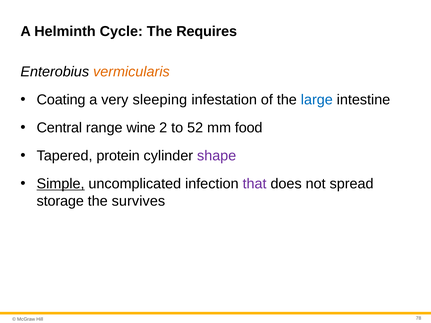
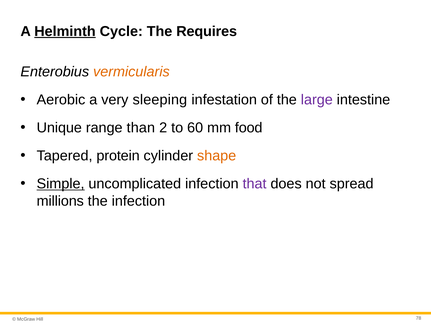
Helminth underline: none -> present
Coating: Coating -> Aerobic
large colour: blue -> purple
Central: Central -> Unique
wine: wine -> than
52: 52 -> 60
shape colour: purple -> orange
storage: storage -> millions
the survives: survives -> infection
